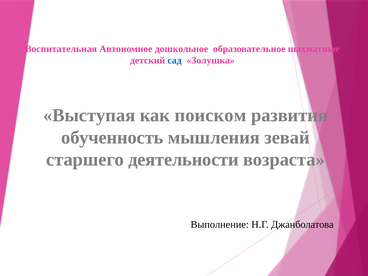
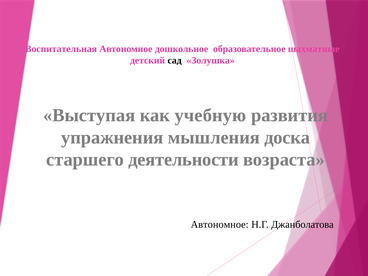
сад colour: blue -> black
поиском: поиском -> учебную
обученность: обученность -> упражнения
зевай: зевай -> доска
Выполнение at (220, 225): Выполнение -> Автономное
